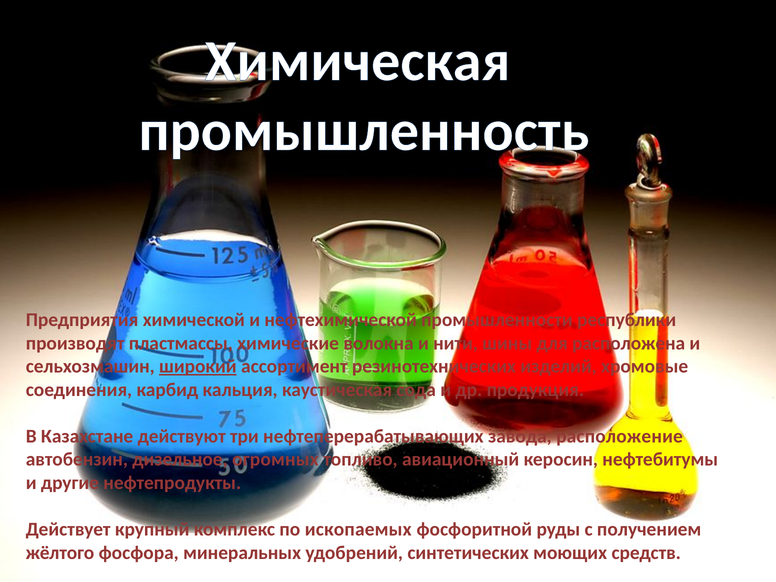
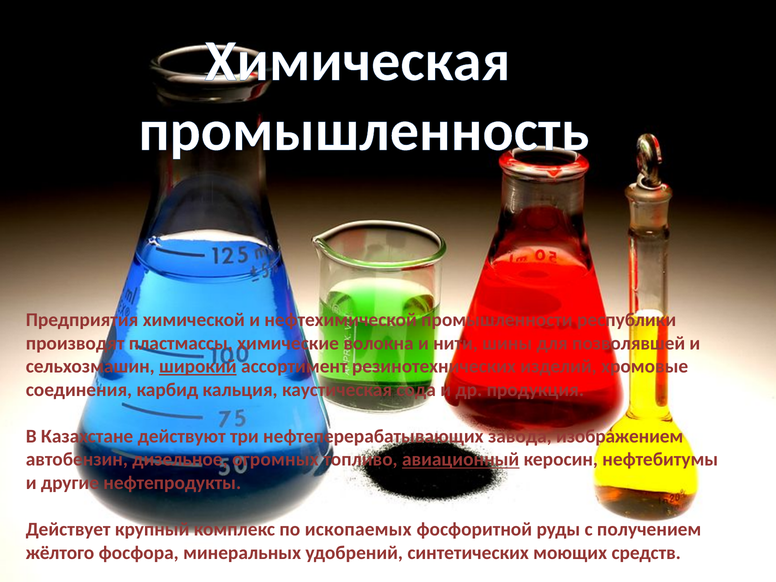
расположена: расположена -> позволявшей
расположение: расположение -> изображением
авиационный underline: none -> present
